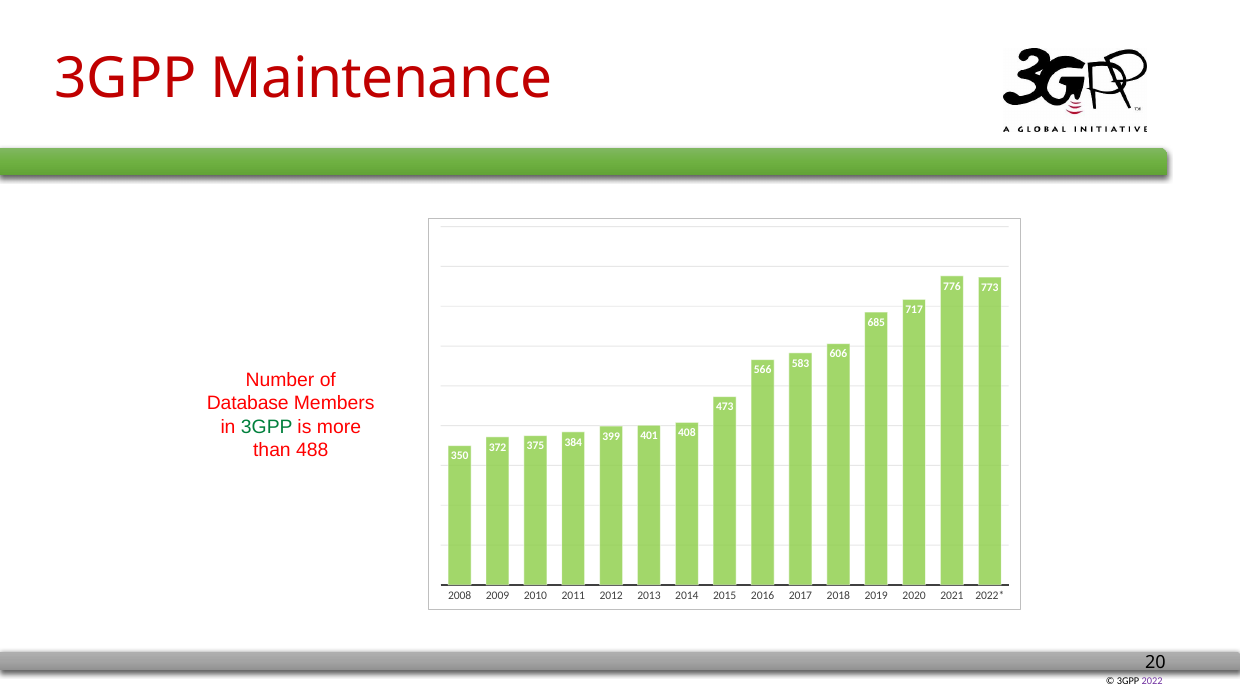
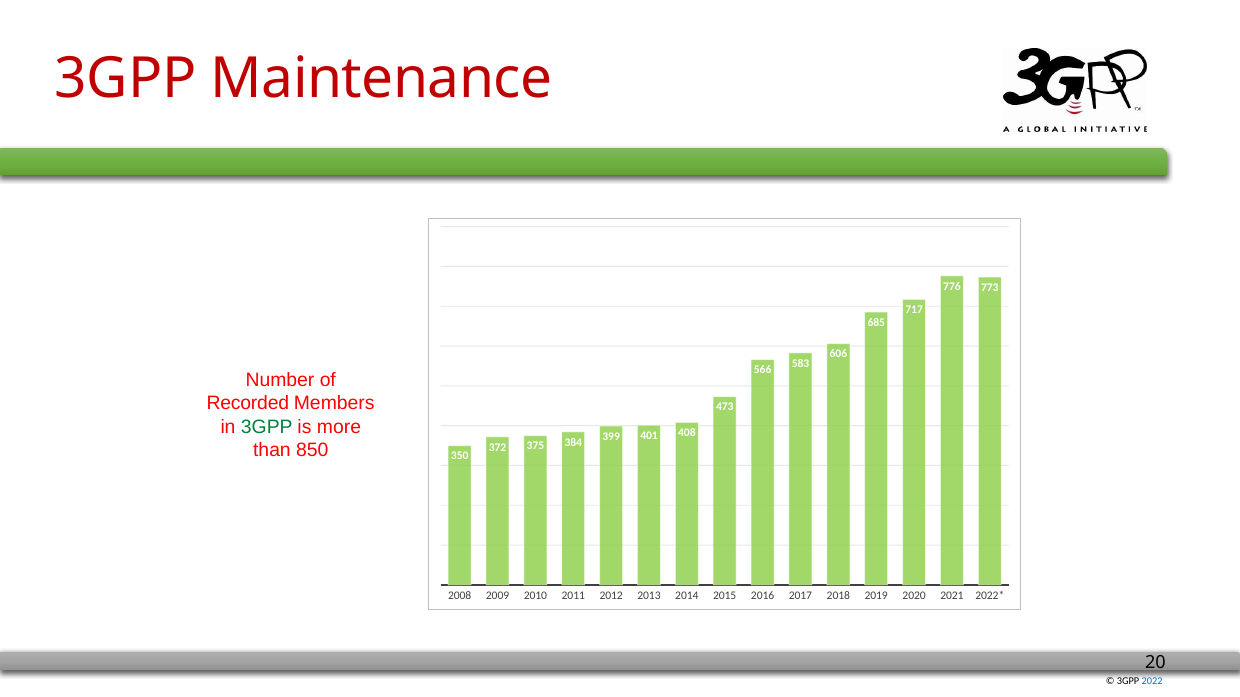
Database: Database -> Recorded
488: 488 -> 850
2022 colour: purple -> blue
